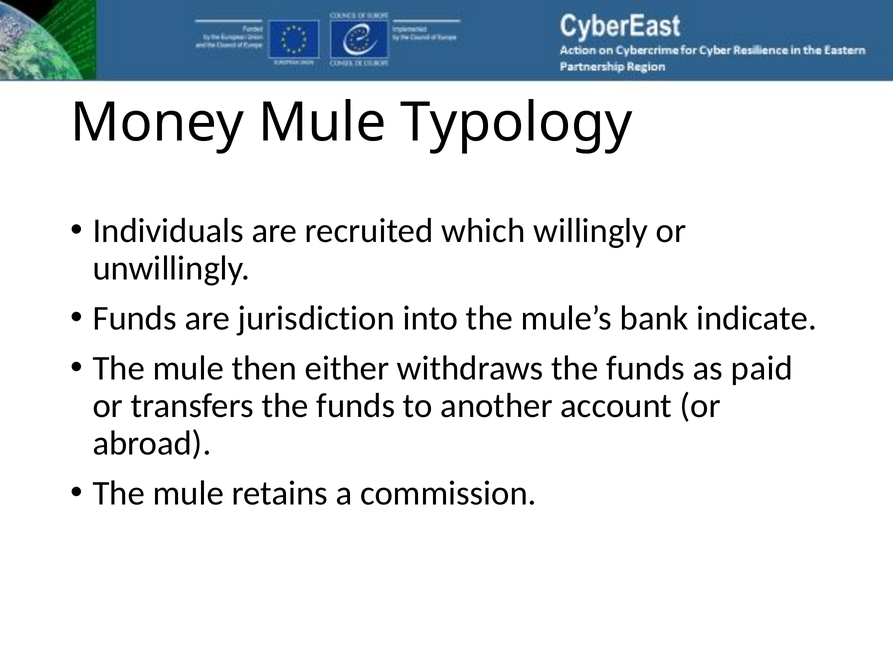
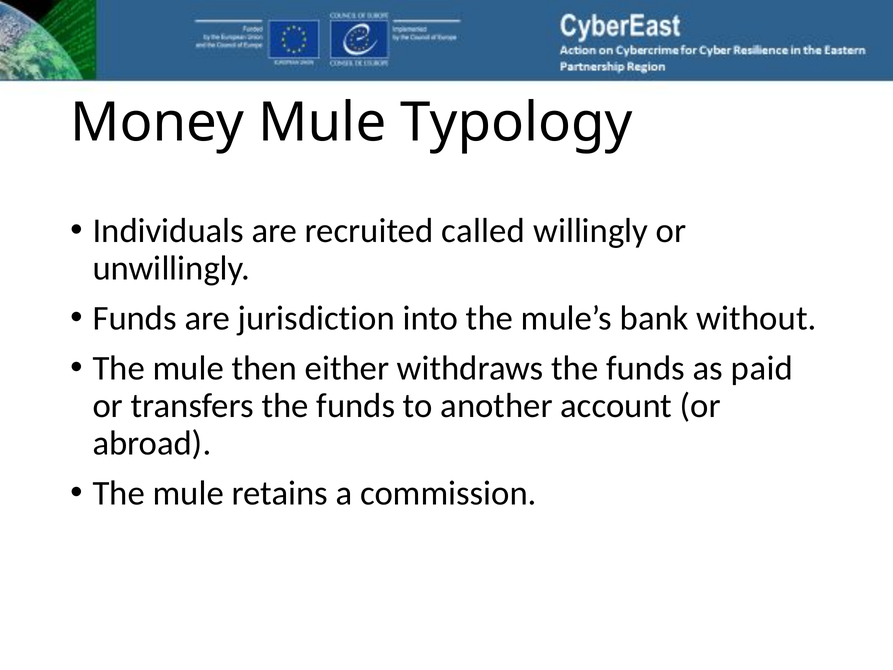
which: which -> called
indicate: indicate -> without
